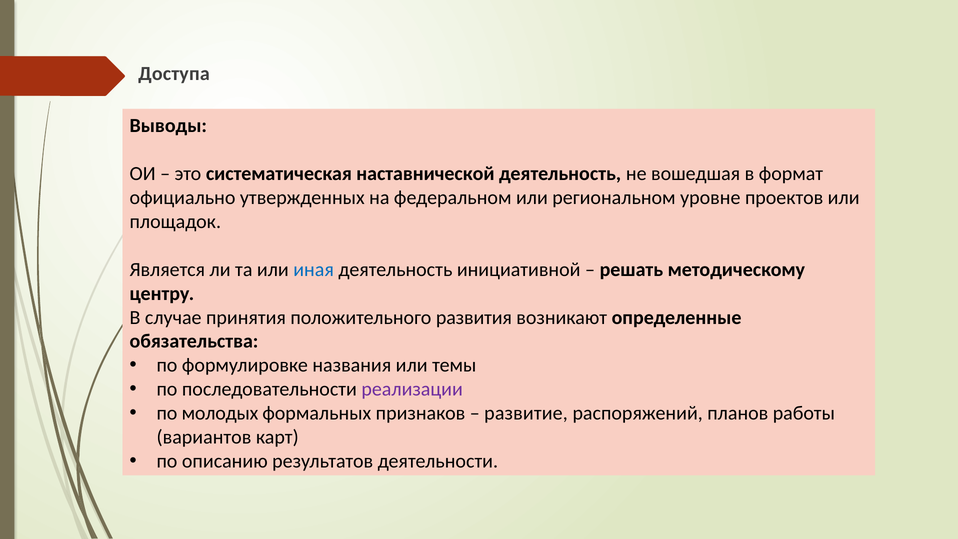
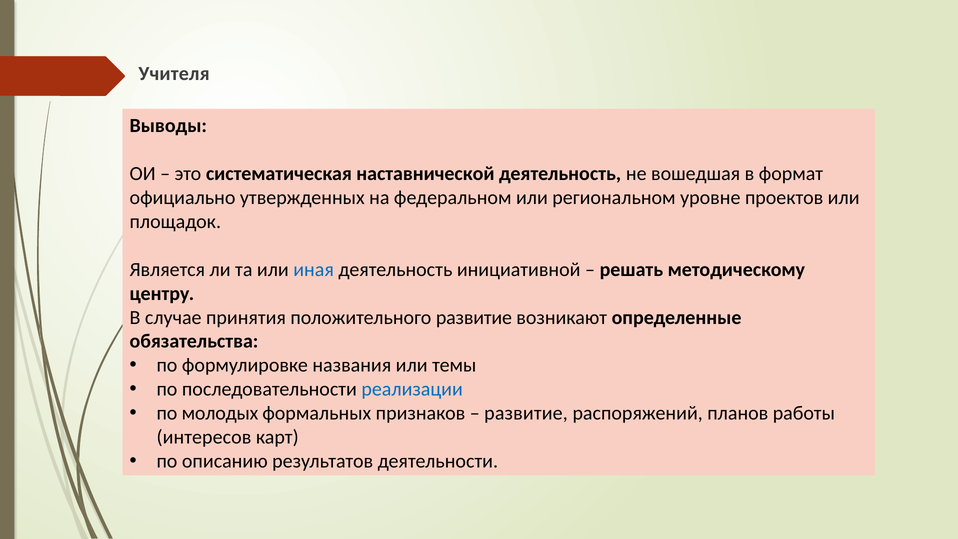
Доступа: Доступа -> Учителя
положительного развития: развития -> развитие
реализации colour: purple -> blue
вариантов: вариантов -> интересов
